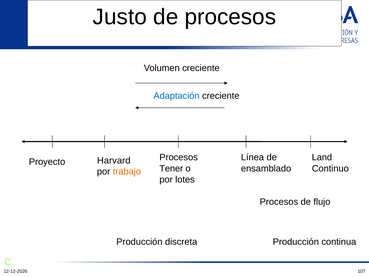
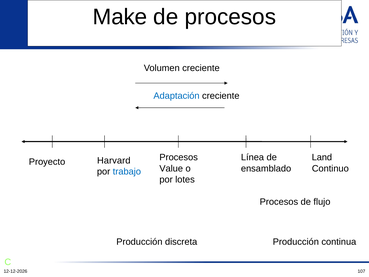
Justo: Justo -> Make
Tener: Tener -> Value
trabajo colour: orange -> blue
